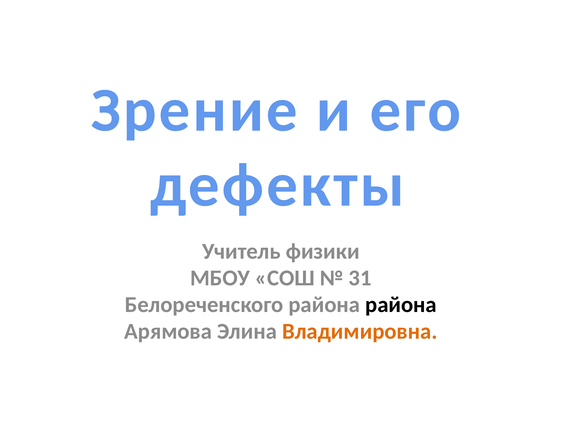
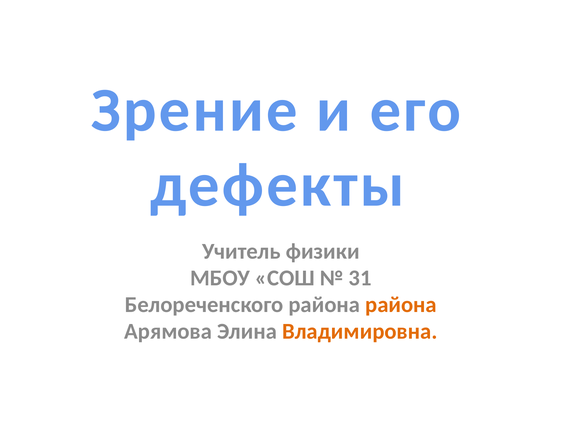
района at (401, 305) colour: black -> orange
